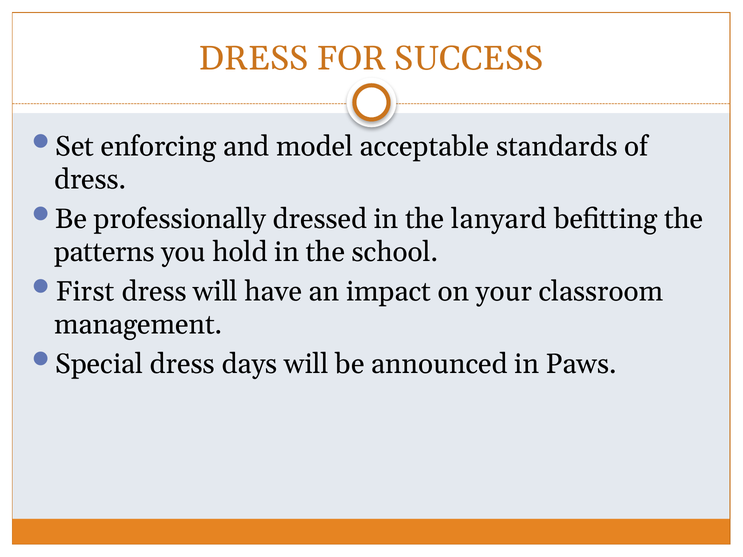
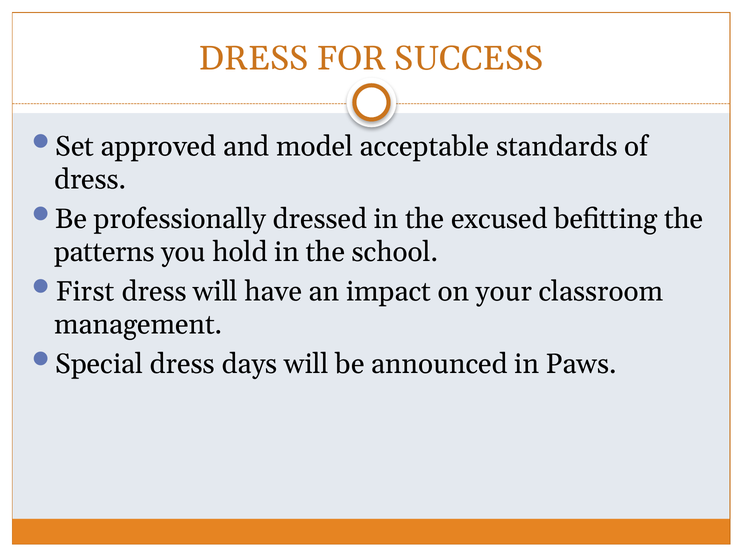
enforcing: enforcing -> approved
lanyard: lanyard -> excused
